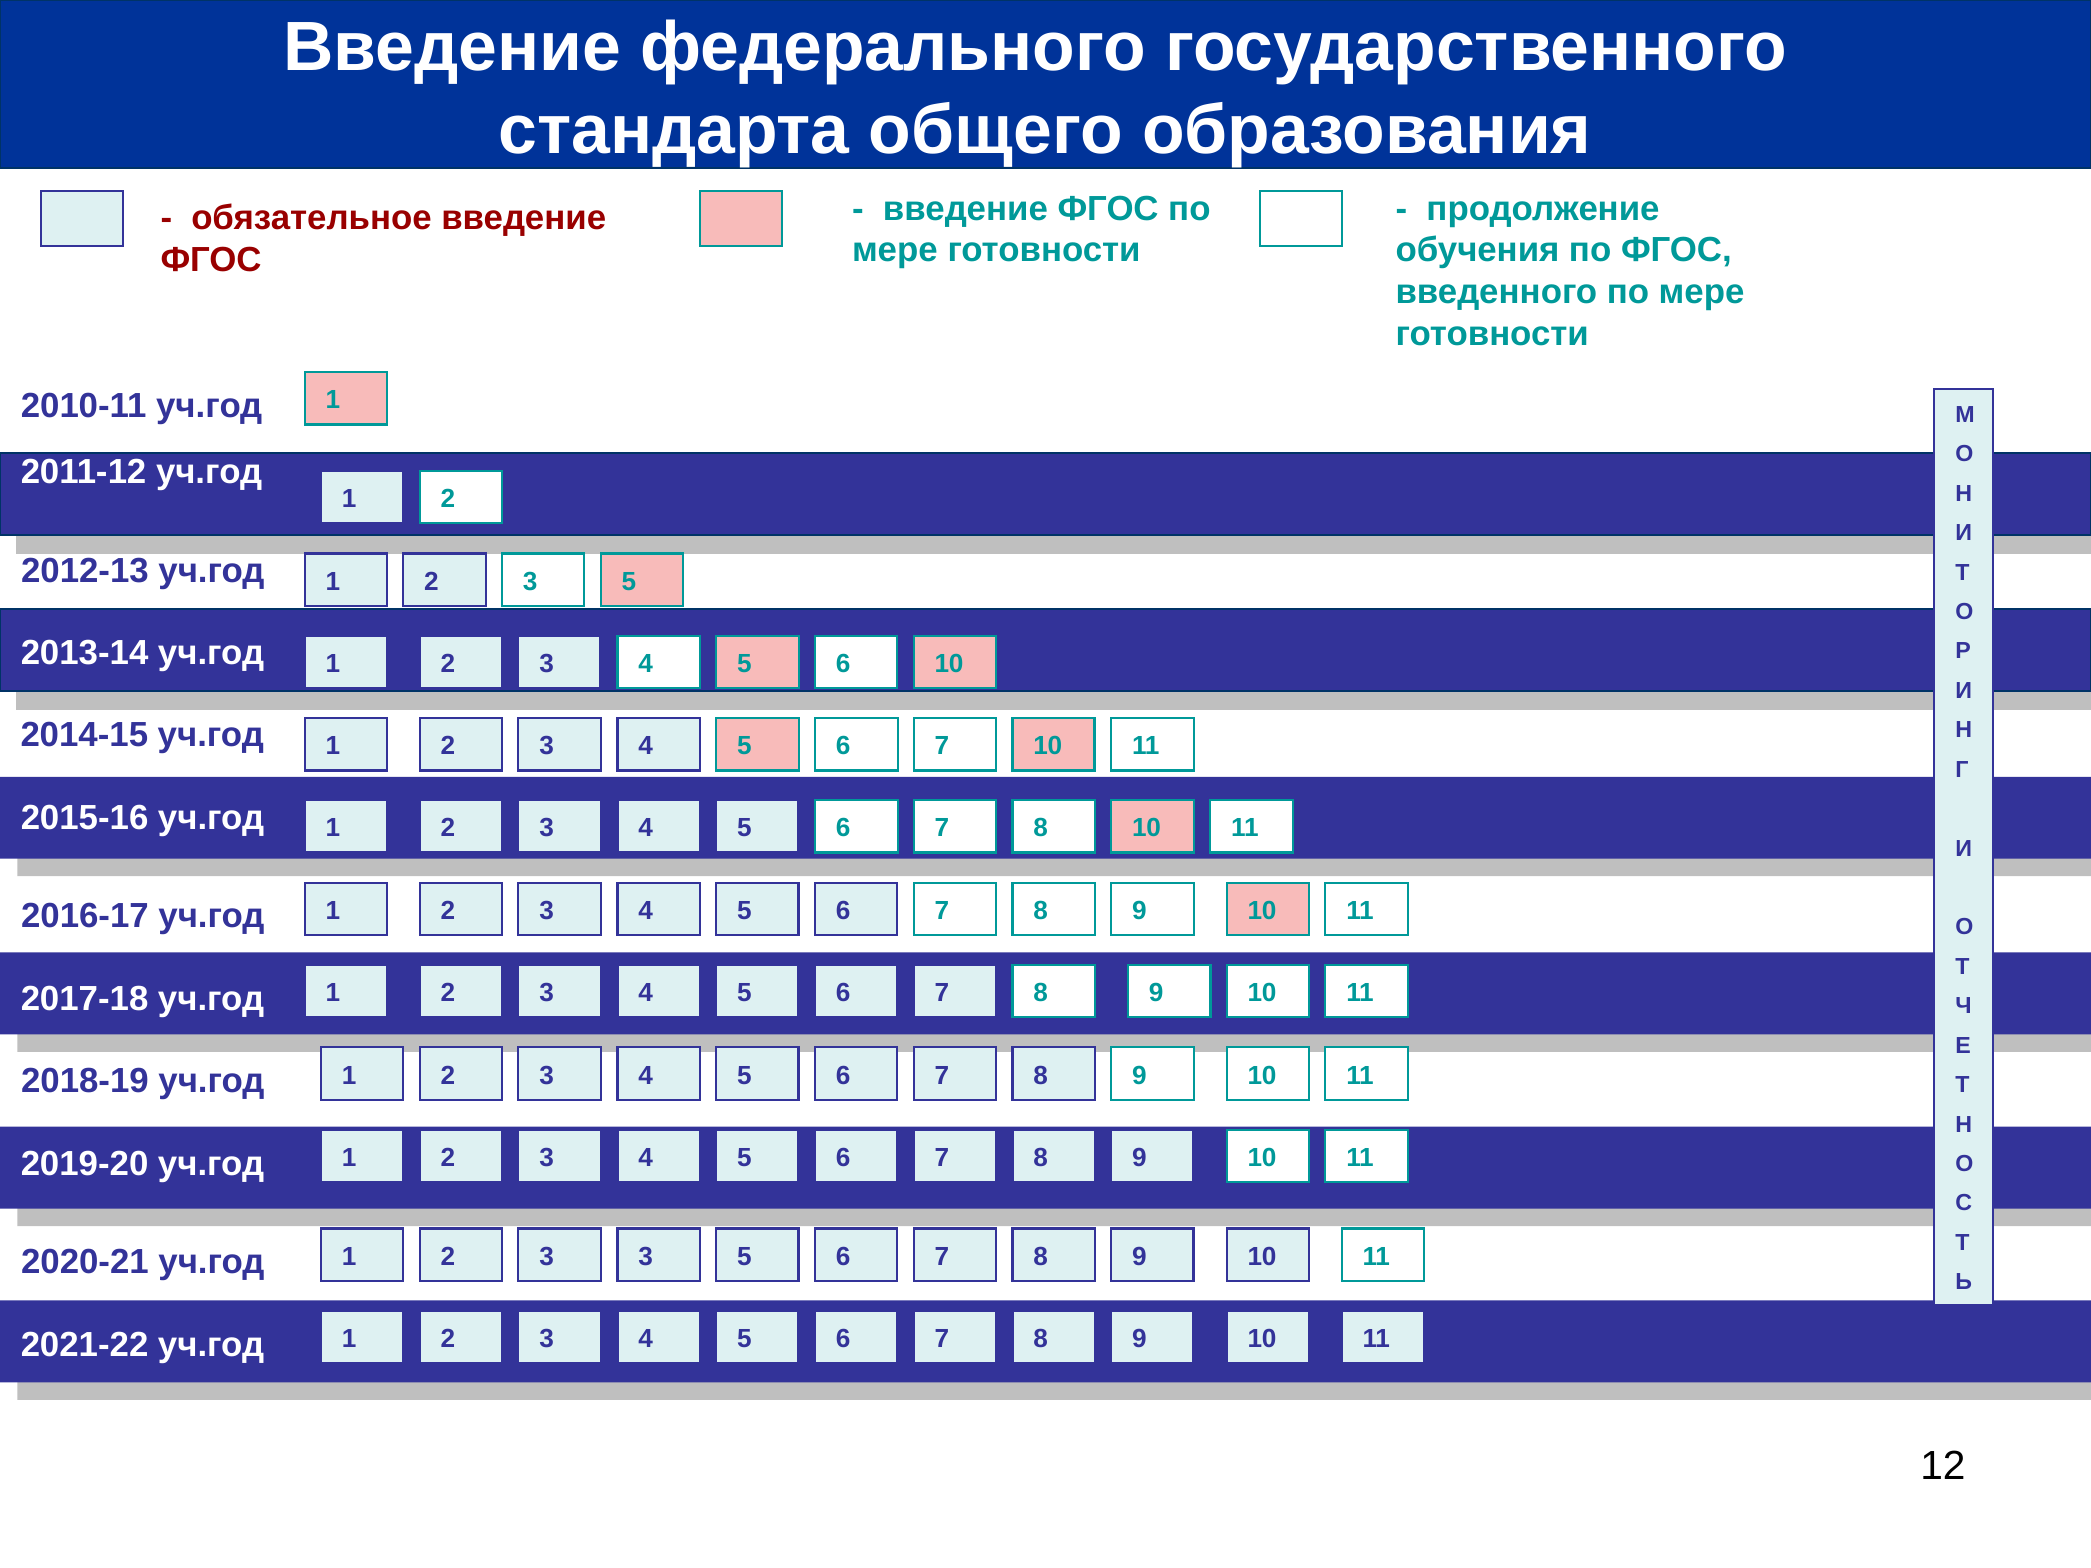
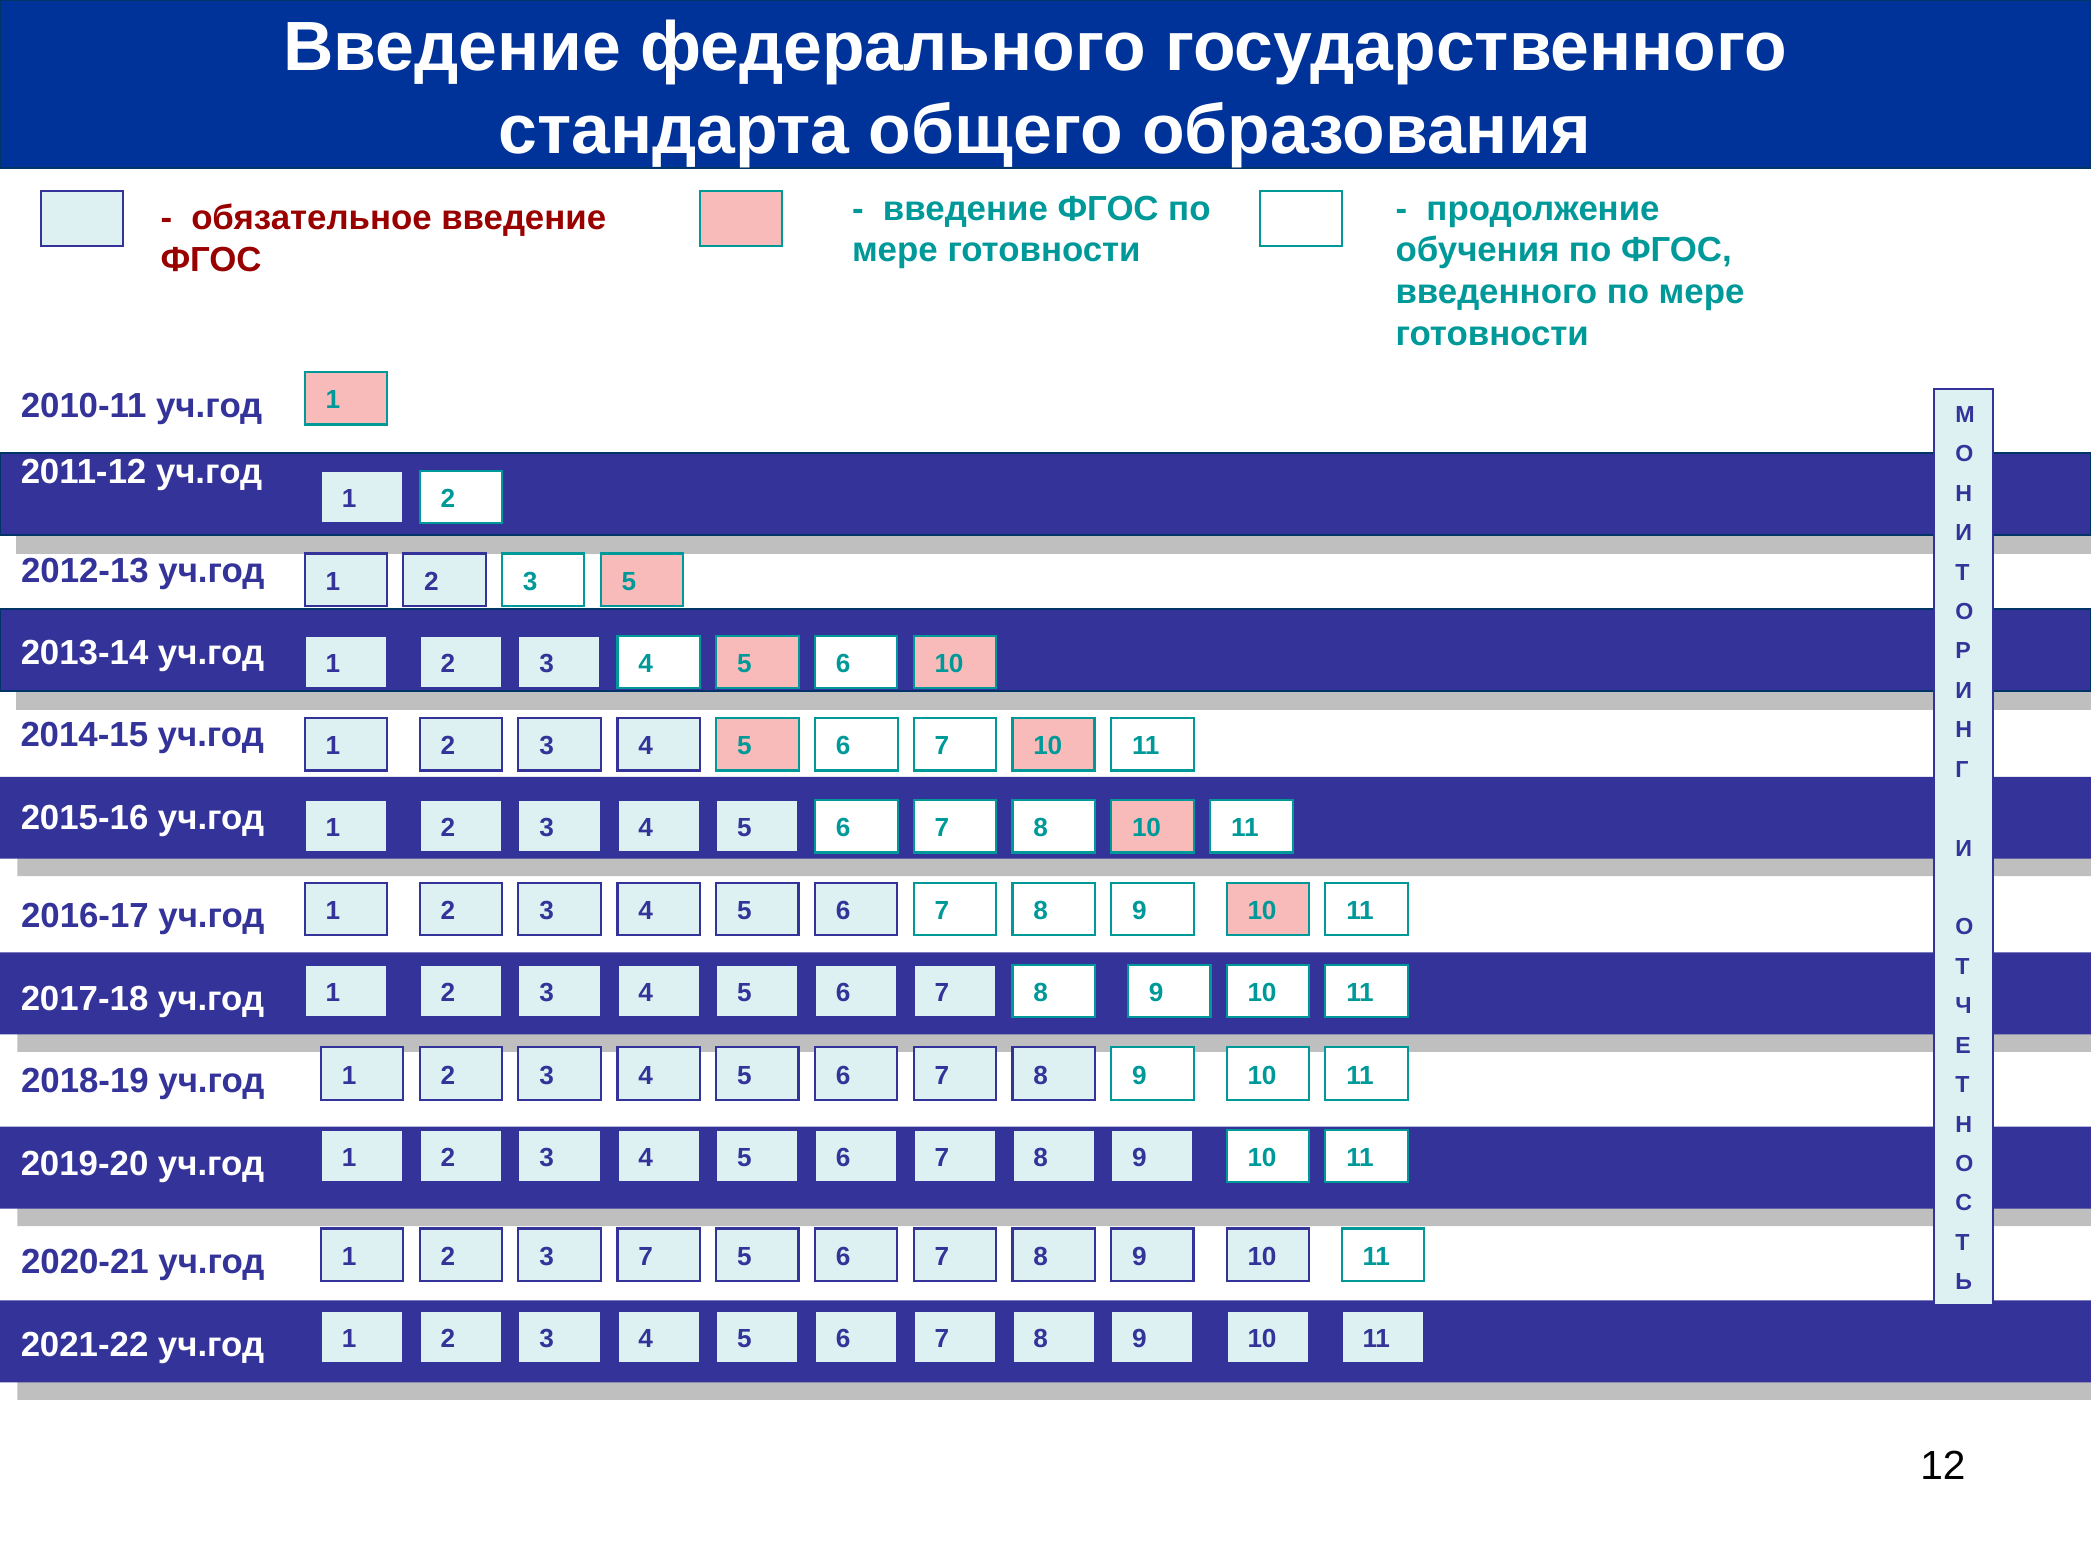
3 at (646, 1257): 3 -> 7
